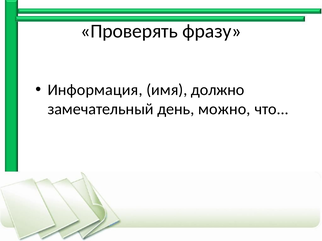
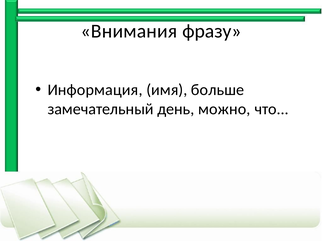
Проверять: Проверять -> Внимания
должно: должно -> больше
